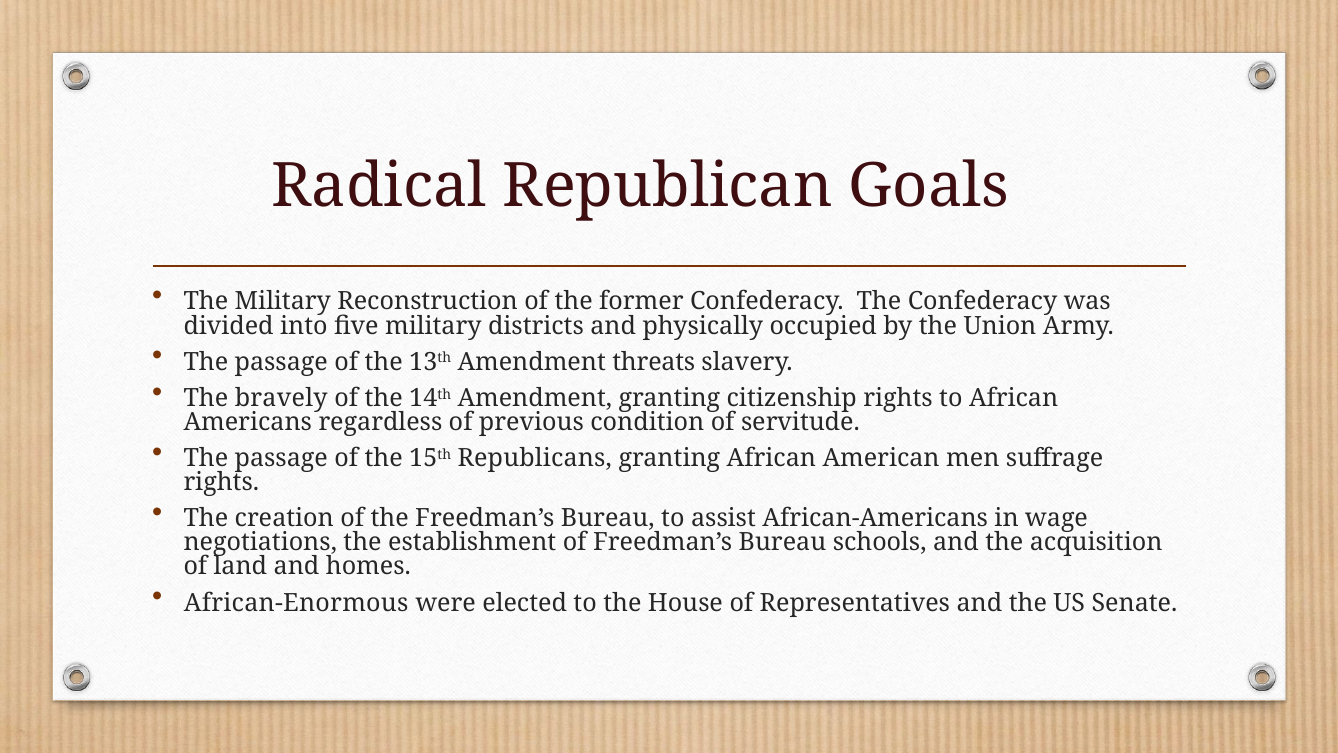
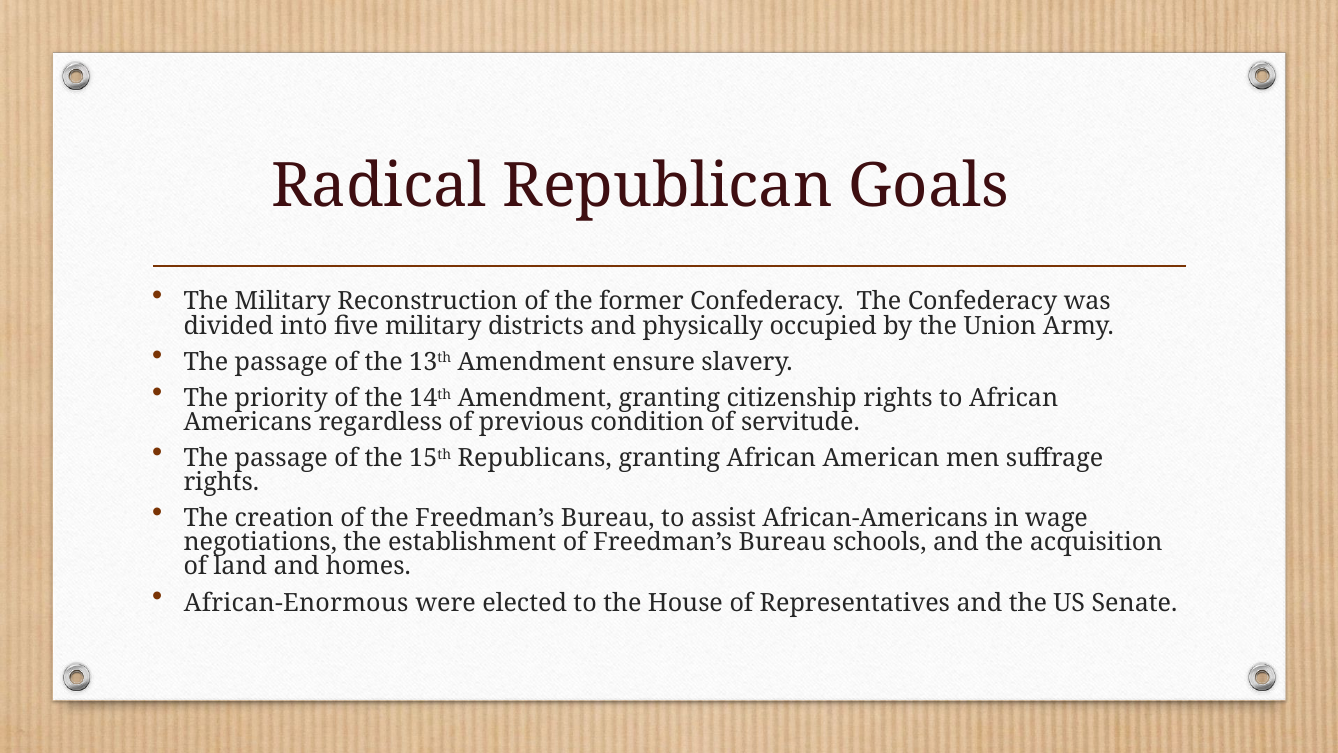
threats: threats -> ensure
bravely: bravely -> priority
